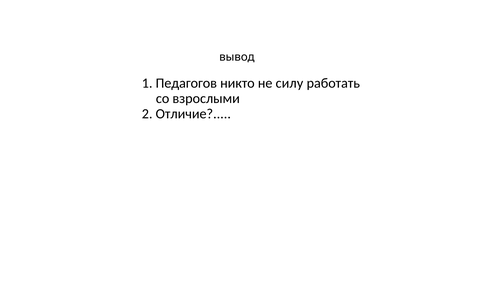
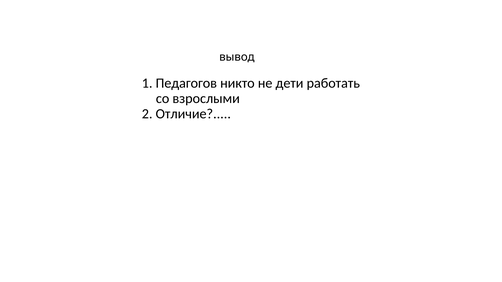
силу: силу -> дети
